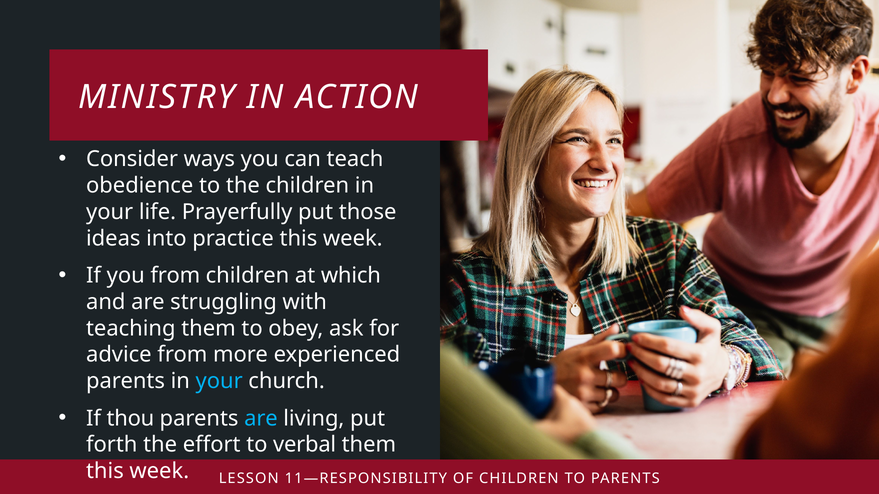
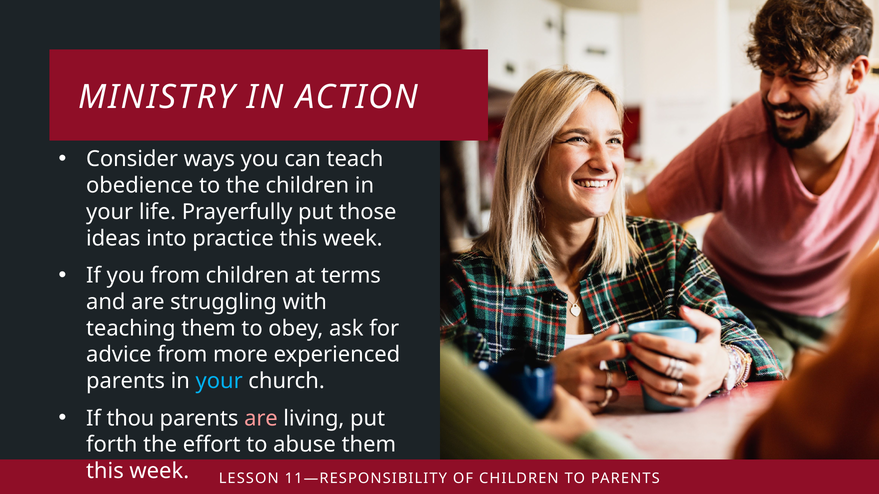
which: which -> terms
are at (261, 419) colour: light blue -> pink
verbal: verbal -> abuse
